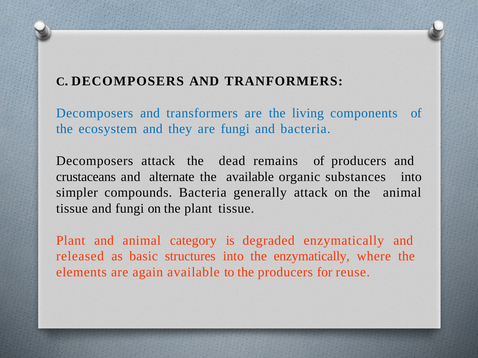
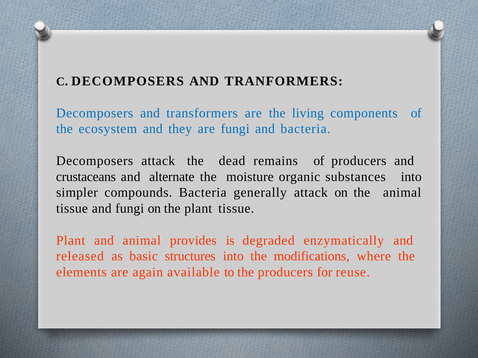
the available: available -> moisture
category: category -> provides
the enzymatically: enzymatically -> modifications
